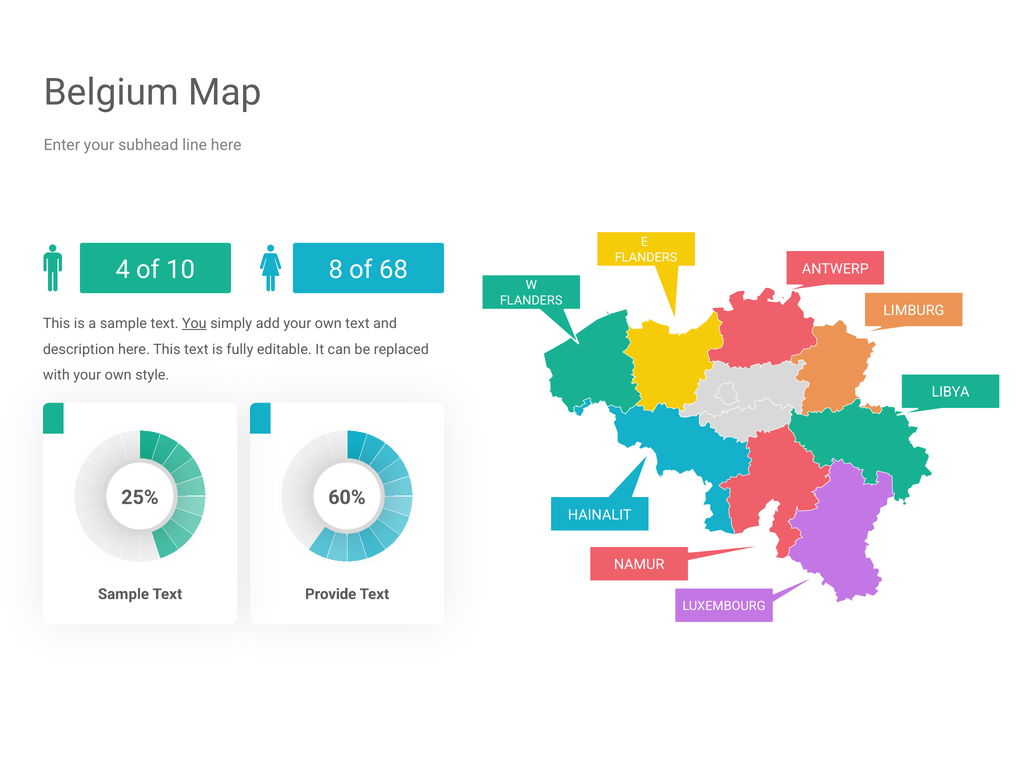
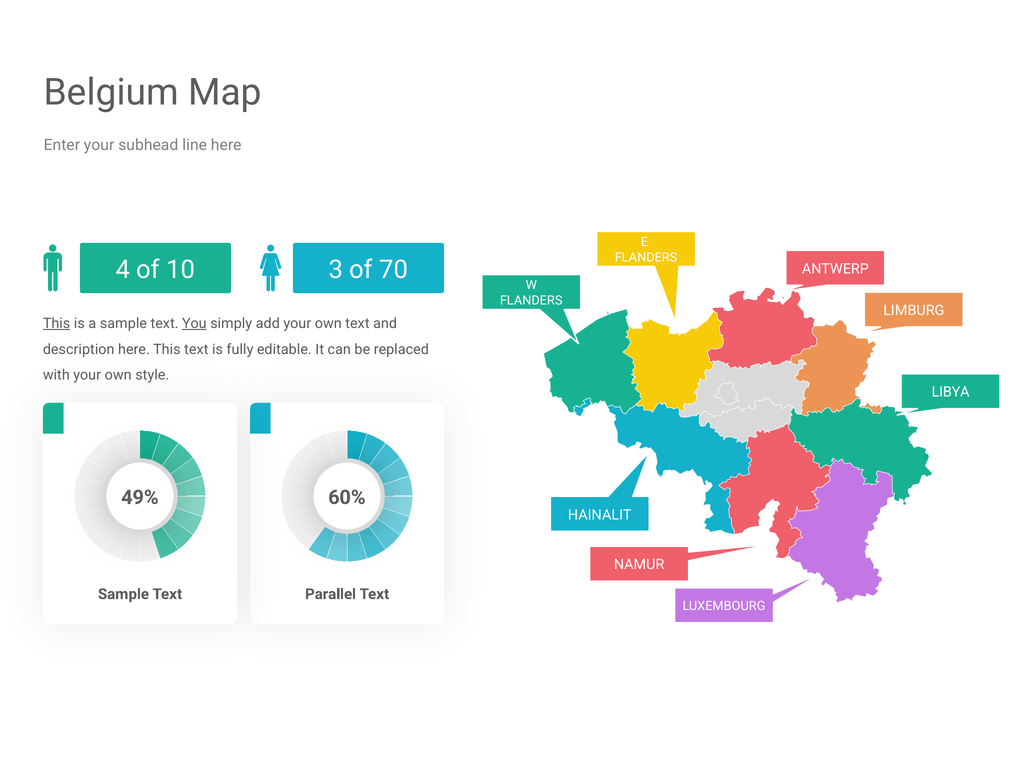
8: 8 -> 3
68: 68 -> 70
This at (57, 324) underline: none -> present
25%: 25% -> 49%
Provide: Provide -> Parallel
